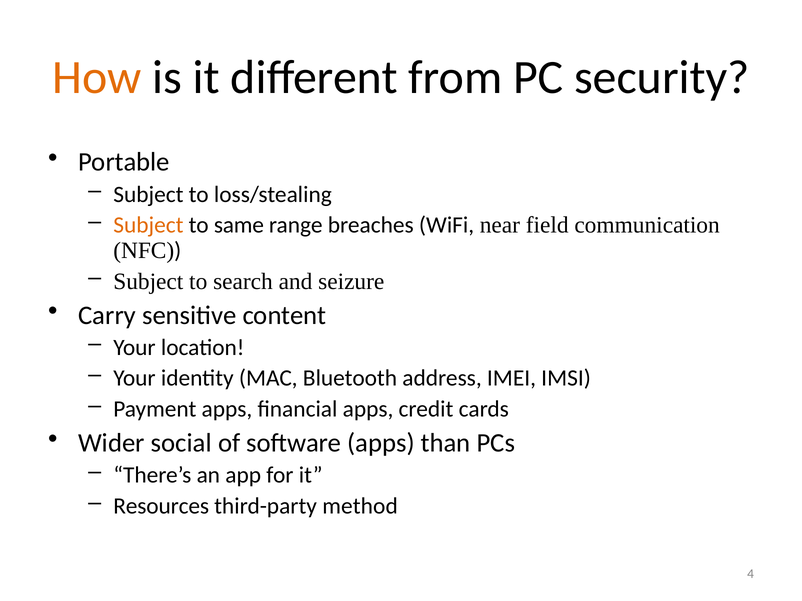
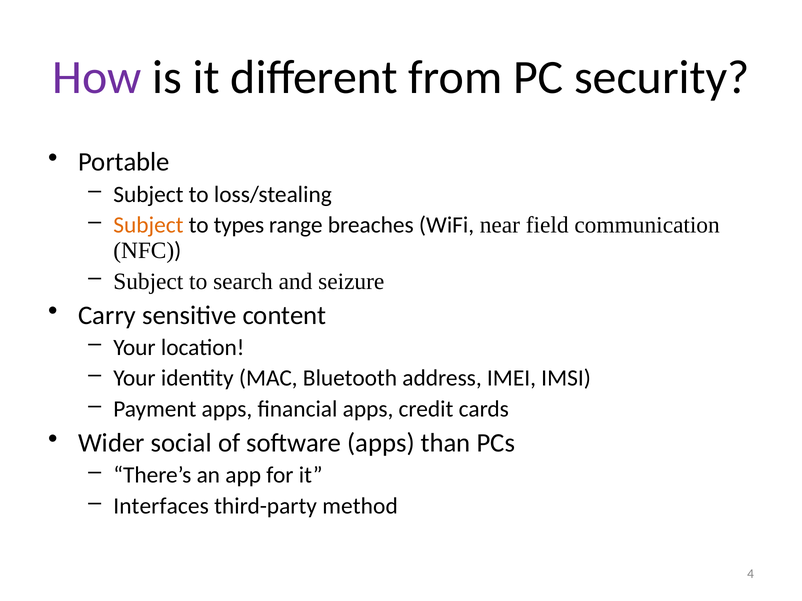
How colour: orange -> purple
same: same -> types
Resources: Resources -> Interfaces
